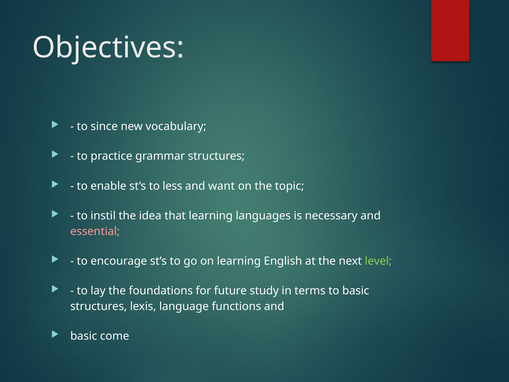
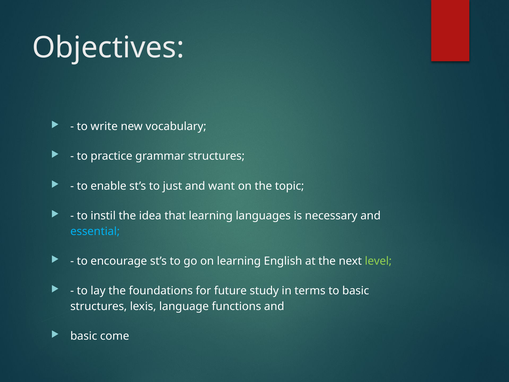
since: since -> write
less: less -> just
essential colour: pink -> light blue
